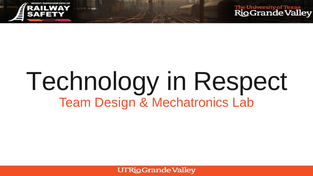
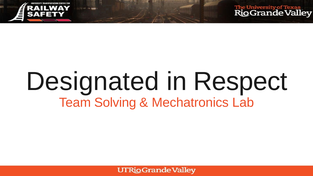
Technology: Technology -> Designated
Design: Design -> Solving
